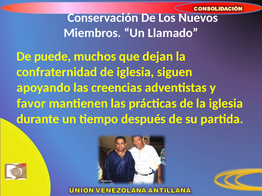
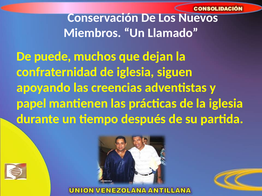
favor: favor -> papel
